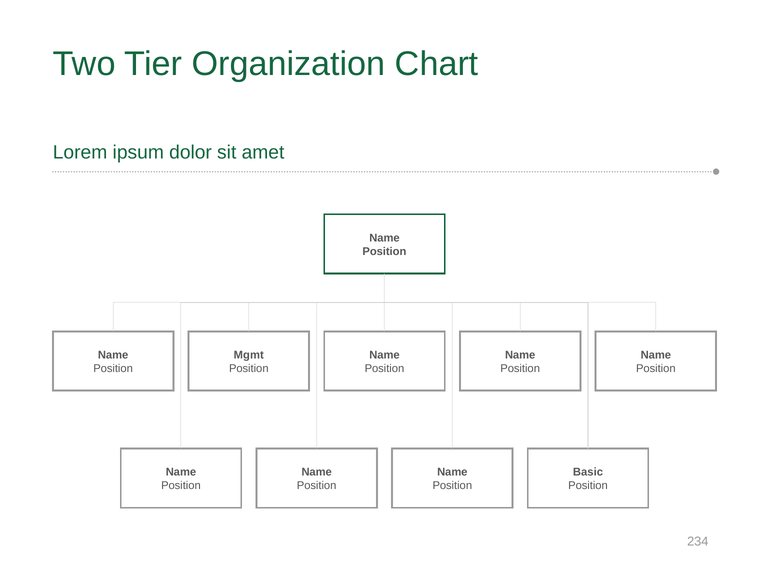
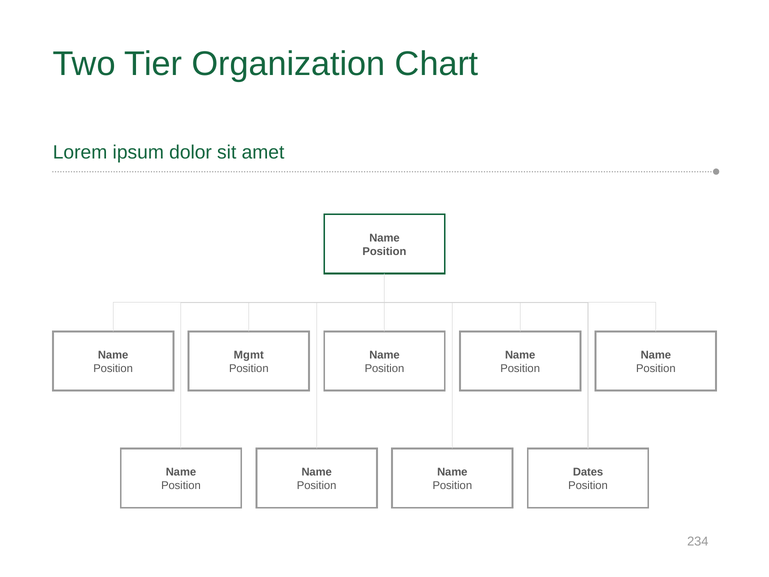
Basic: Basic -> Dates
